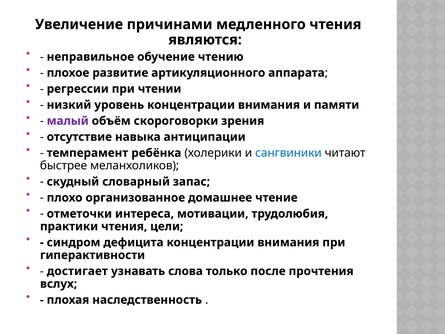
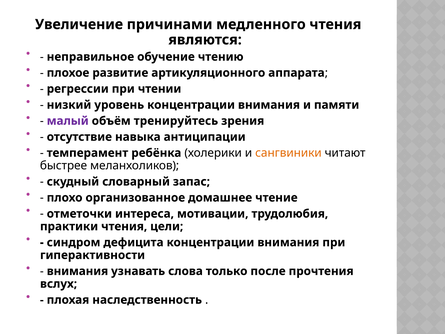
скороговорки: скороговорки -> тренируйтесь
сангвиники colour: blue -> orange
достигает at (77, 271): достигает -> внимания
